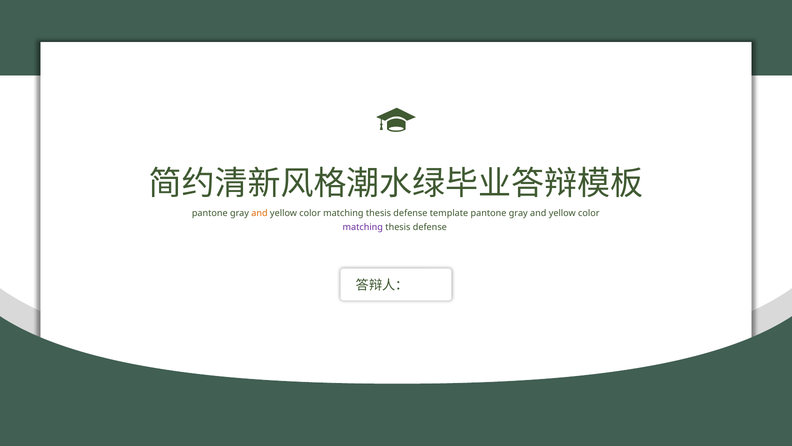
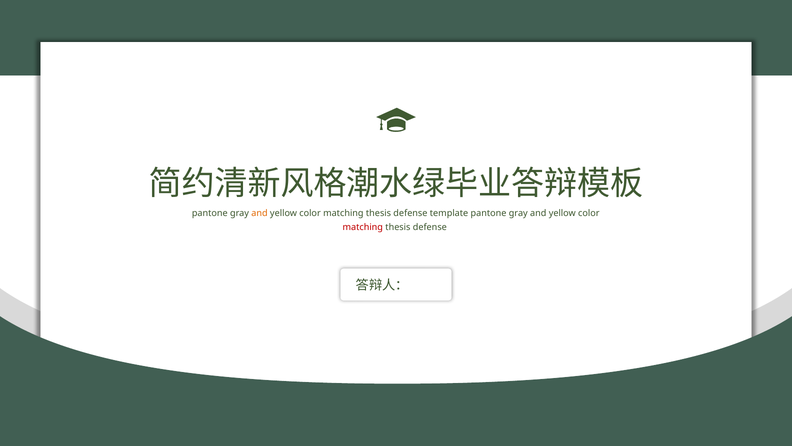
matching at (363, 227) colour: purple -> red
